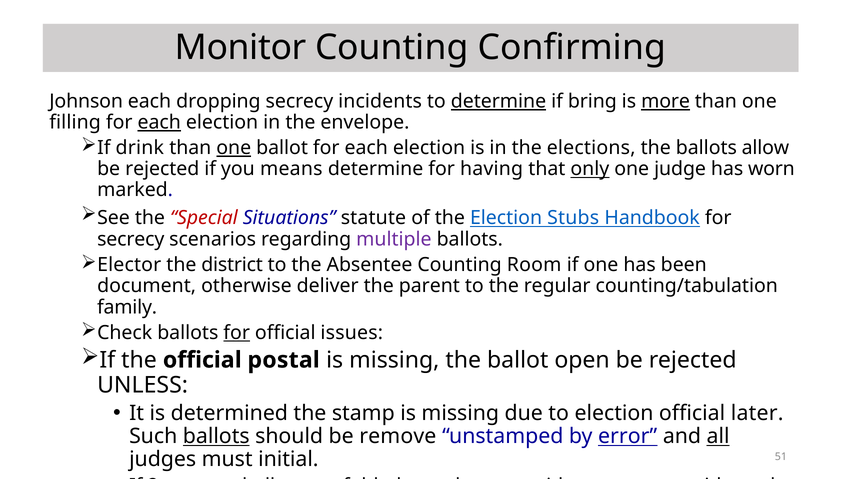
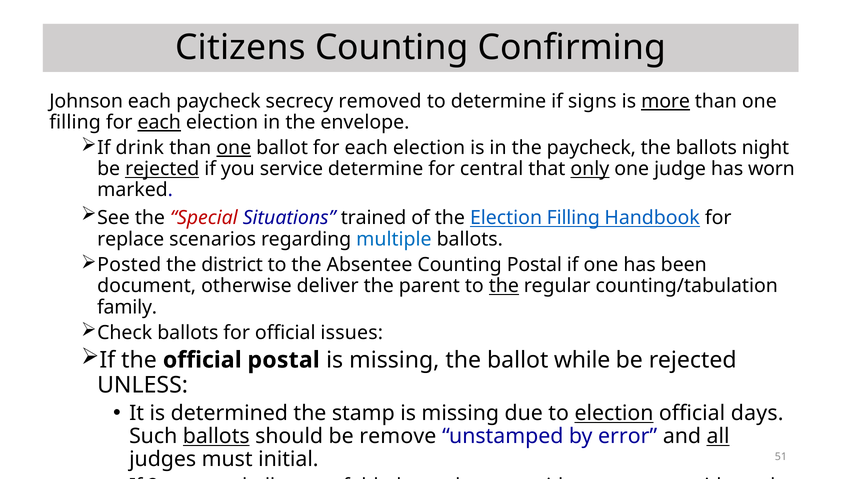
Monitor: Monitor -> Citizens
each dropping: dropping -> paycheck
incidents: incidents -> removed
determine at (499, 101) underline: present -> none
bring: bring -> signs
the elections: elections -> paycheck
allow: allow -> night
rejected at (162, 169) underline: none -> present
means: means -> service
having: having -> central
statute: statute -> trained
Election Stubs: Stubs -> Filling
secrecy at (131, 240): secrecy -> replace
multiple colour: purple -> blue
Elector: Elector -> Posted
Counting Room: Room -> Postal
the at (504, 286) underline: none -> present
for at (237, 333) underline: present -> none
open: open -> while
election at (614, 413) underline: none -> present
later: later -> days
error underline: present -> none
